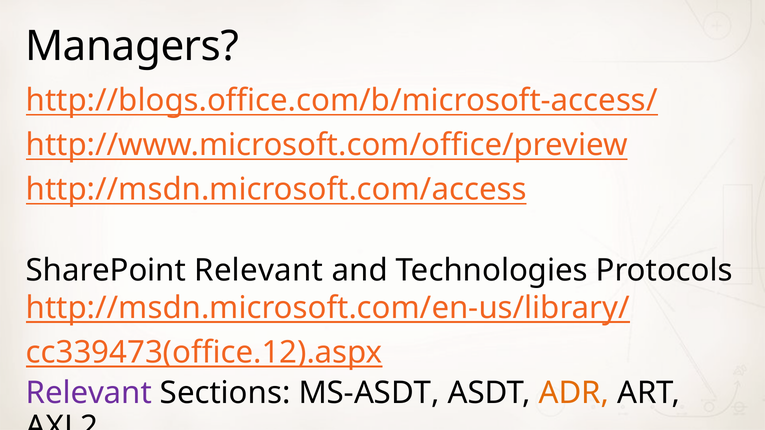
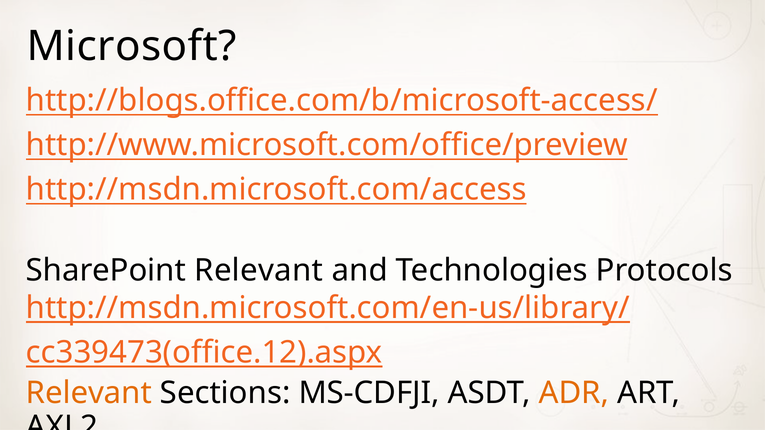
Managers: Managers -> Microsoft
Relevant at (89, 393) colour: purple -> orange
MS-ASDT: MS-ASDT -> MS-CDFJI
